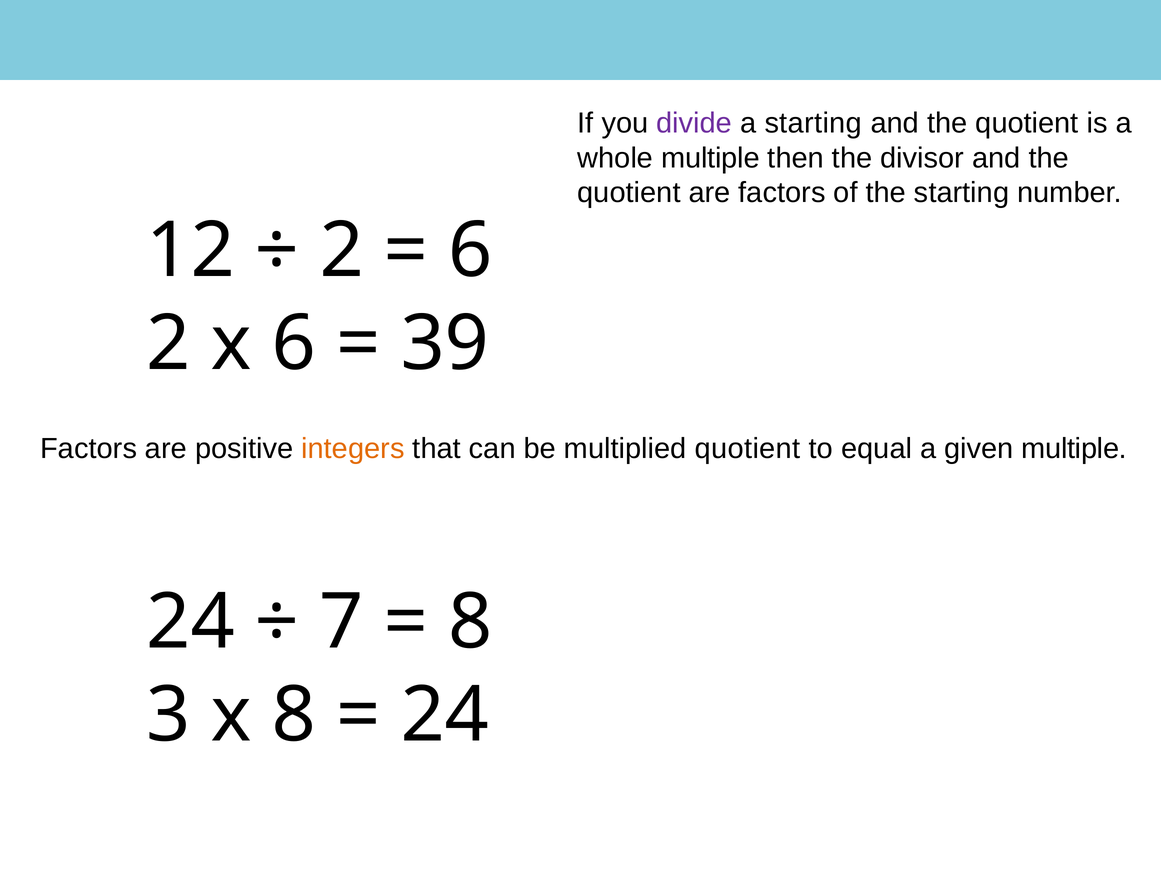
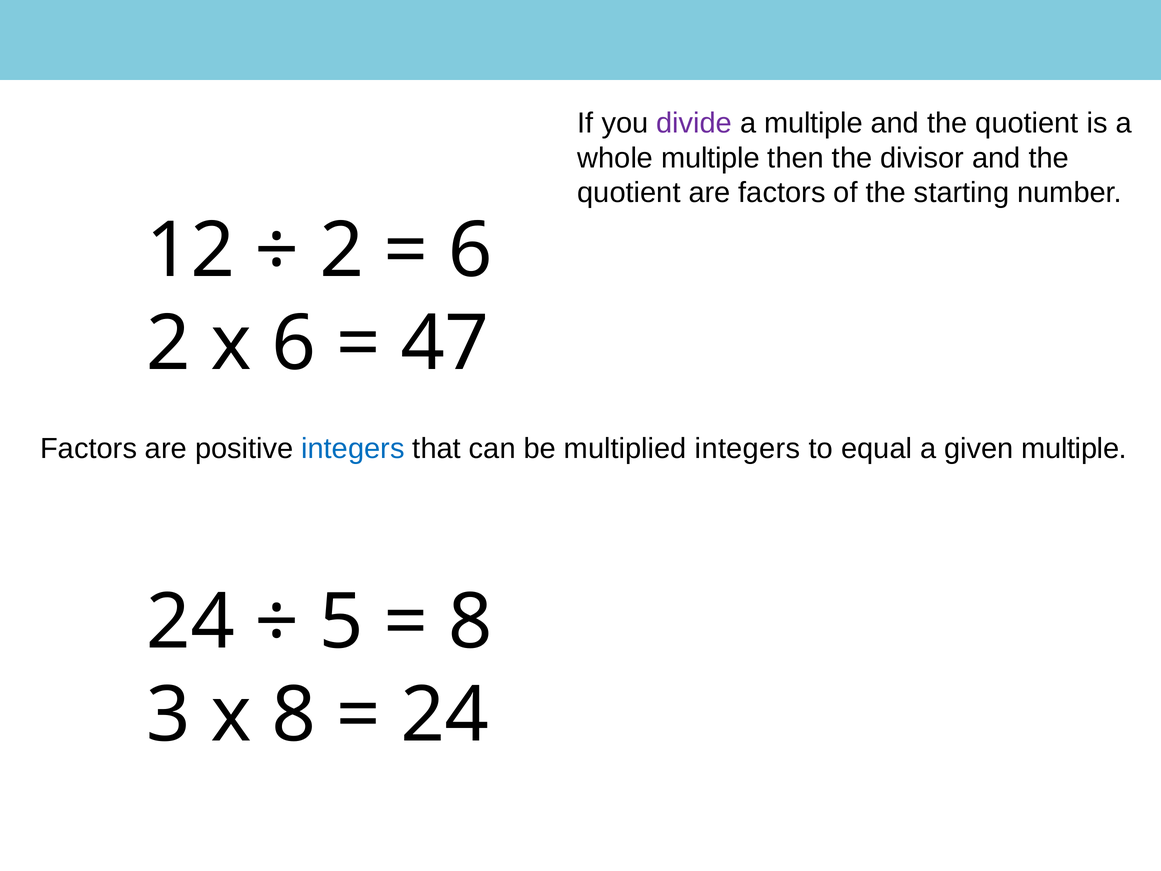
a starting: starting -> multiple
39: 39 -> 47
integers at (353, 448) colour: orange -> blue
multiplied quotient: quotient -> integers
7: 7 -> 5
